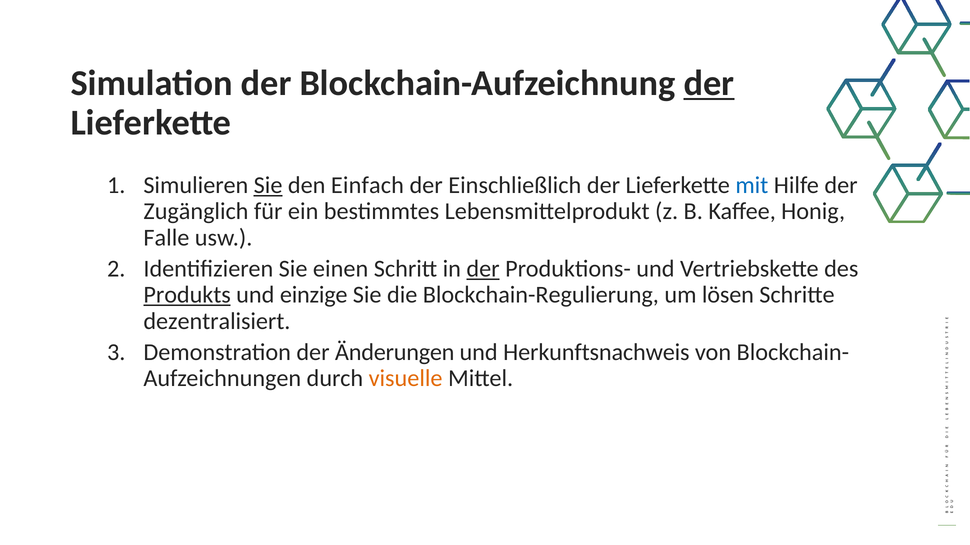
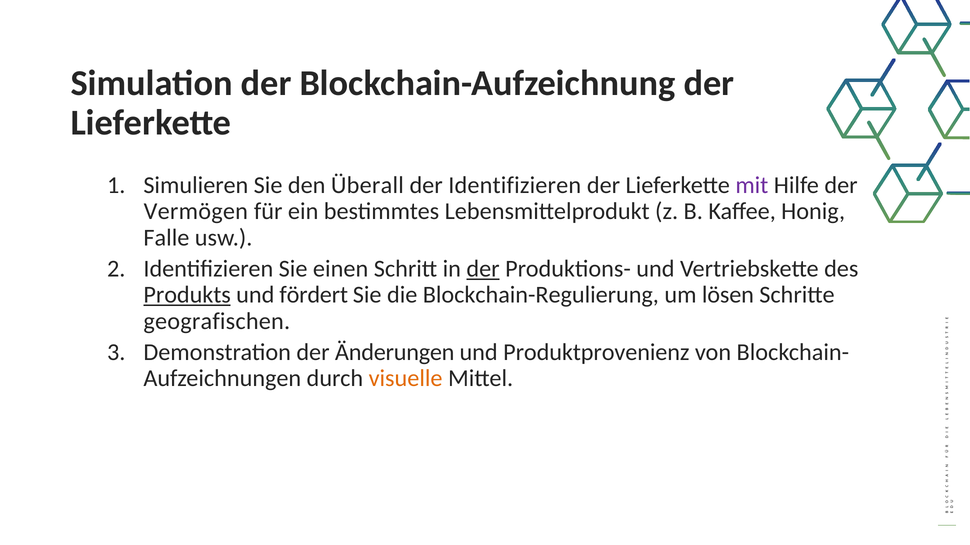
der at (709, 84) underline: present -> none
Sie at (268, 185) underline: present -> none
Einfach: Einfach -> Überall
der Einschließlich: Einschließlich -> Identifizieren
mit colour: blue -> purple
Zugänglich: Zugänglich -> Vermögen
einzige: einzige -> fördert
dezentralisiert: dezentralisiert -> geografischen
Herkunftsnachweis: Herkunftsnachweis -> Produktprovenienz
